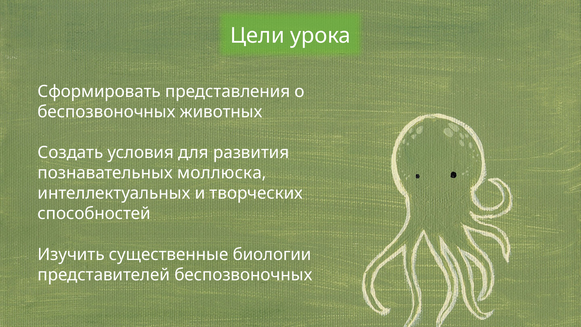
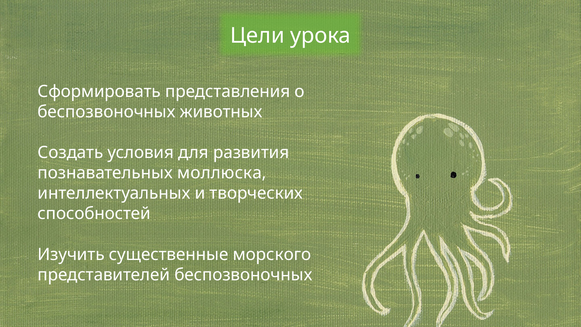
биологии: биологии -> морского
